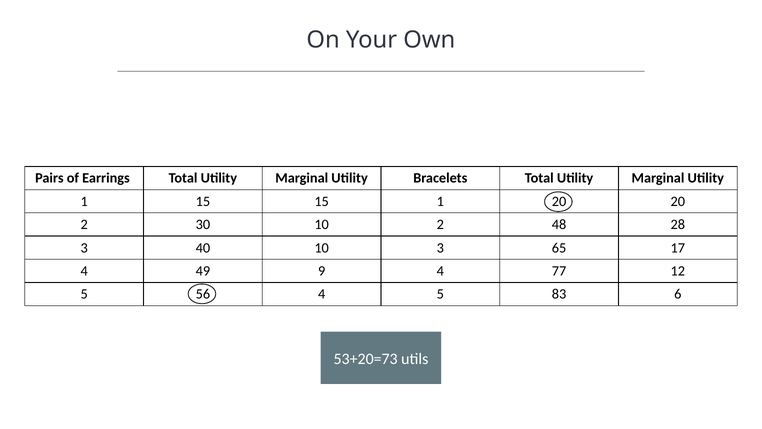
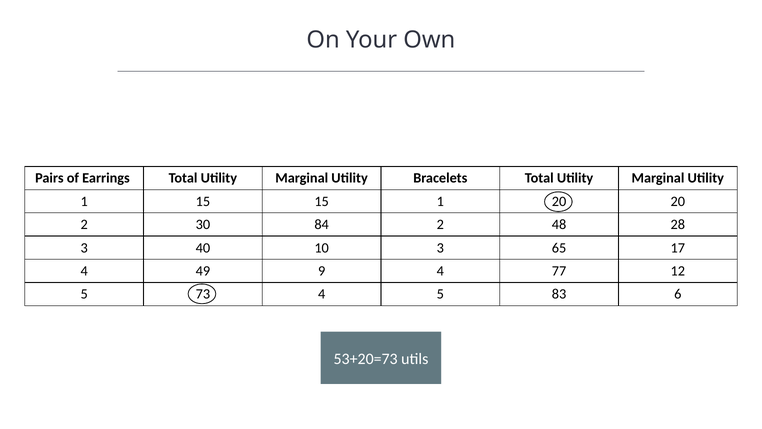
30 10: 10 -> 84
56: 56 -> 73
